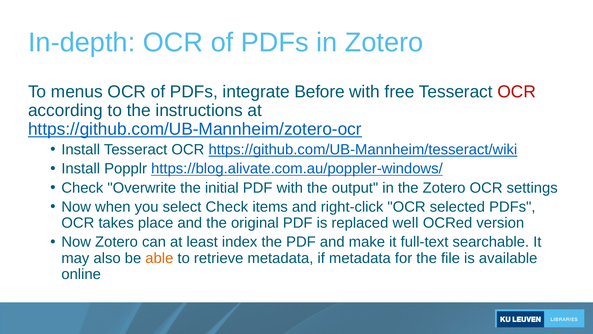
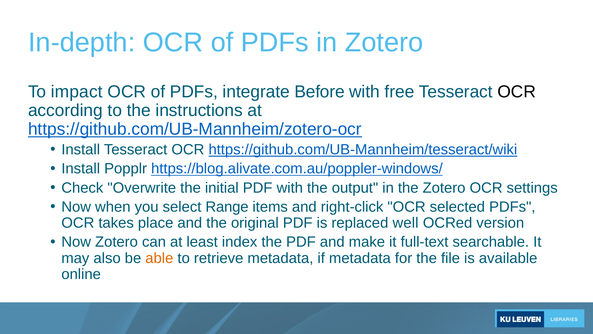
menus: menus -> impact
OCR at (517, 92) colour: red -> black
select Check: Check -> Range
